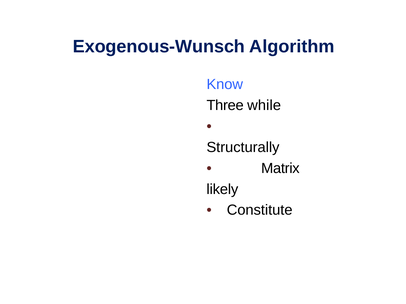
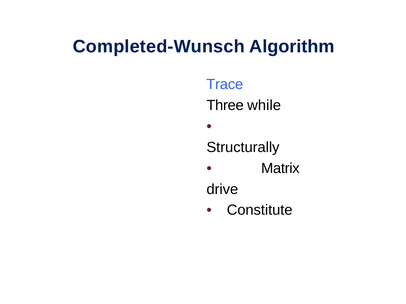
Exogenous-Wunsch: Exogenous-Wunsch -> Completed-Wunsch
Know: Know -> Trace
likely: likely -> drive
